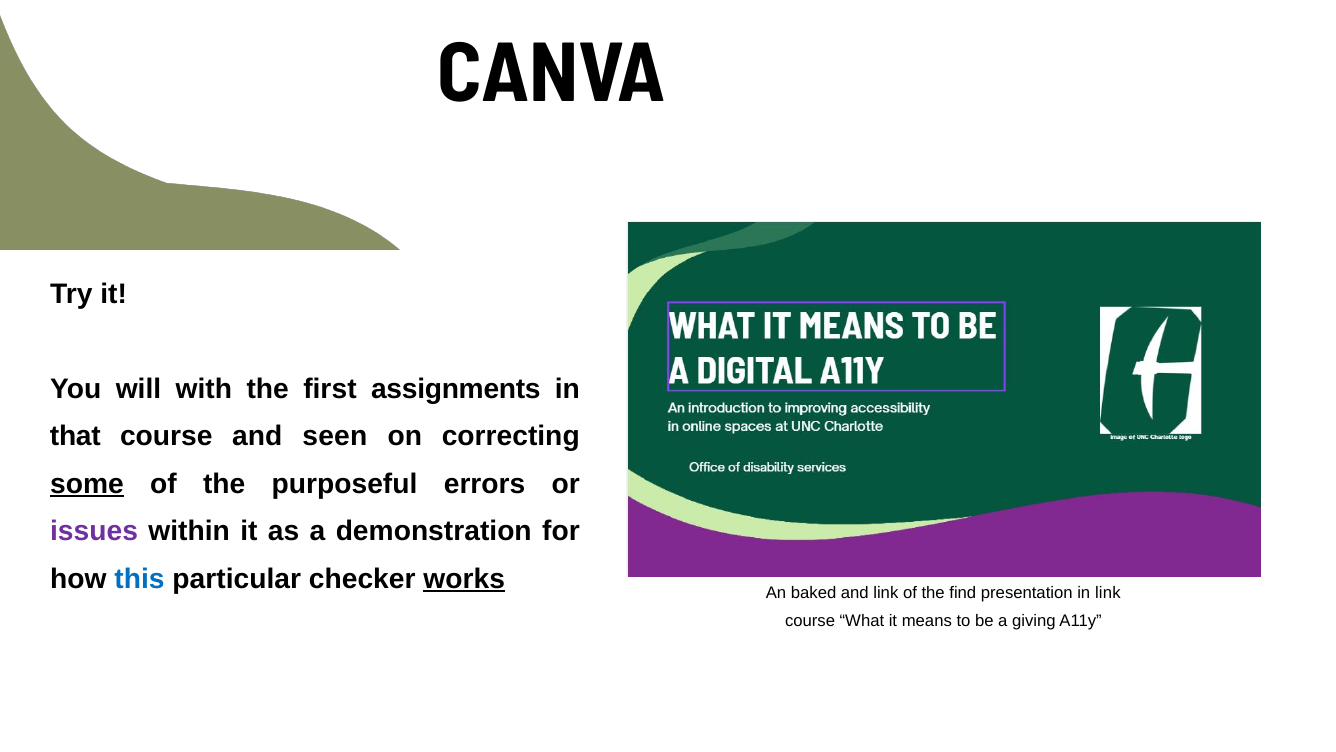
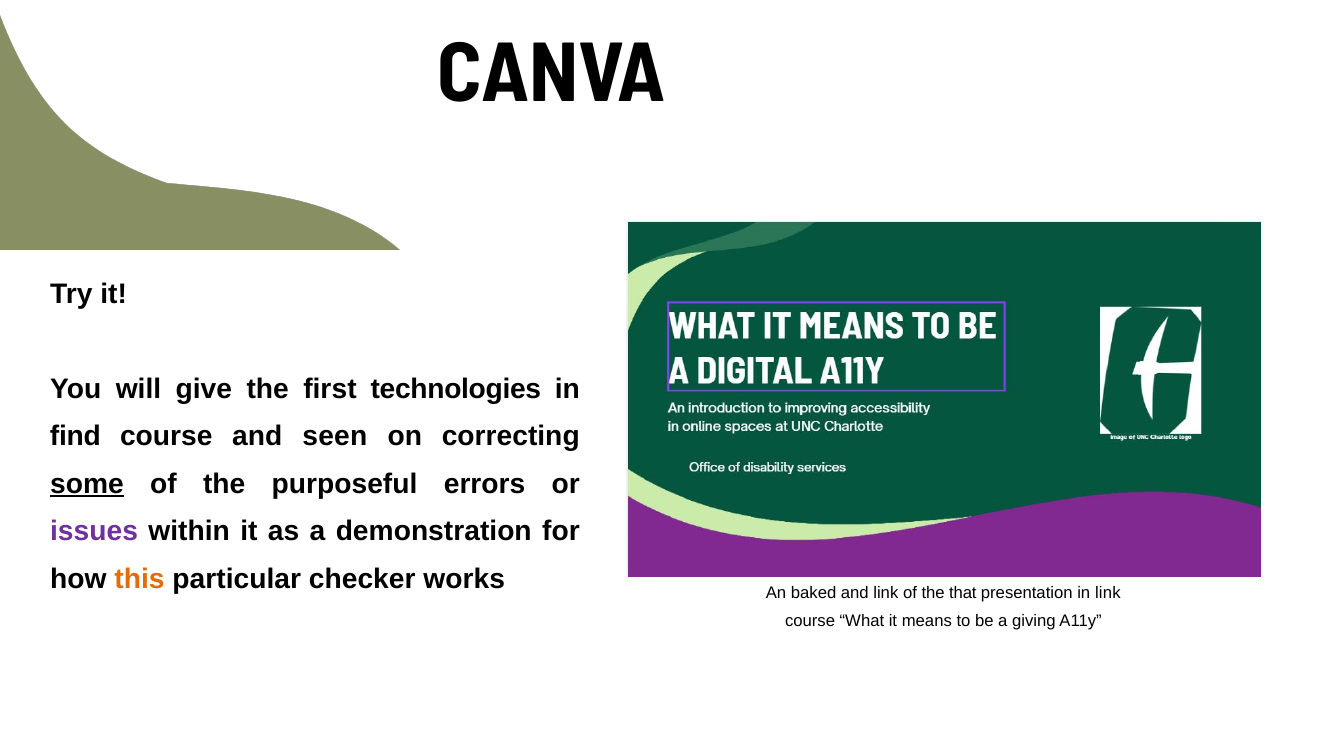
with: with -> give
assignments: assignments -> technologies
that: that -> find
this colour: blue -> orange
works underline: present -> none
find: find -> that
